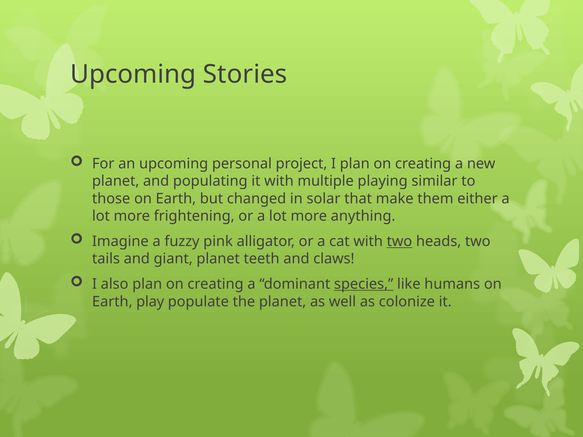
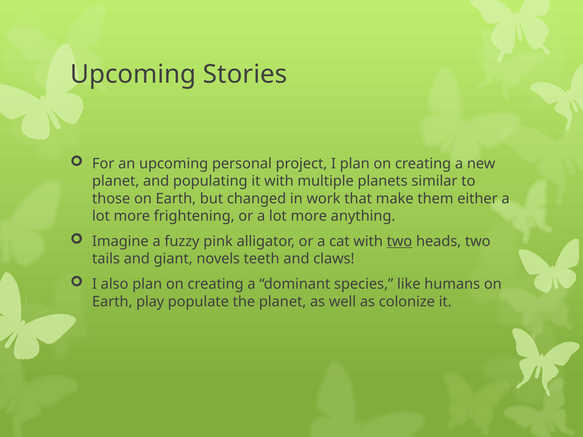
playing: playing -> planets
solar: solar -> work
giant planet: planet -> novels
species underline: present -> none
